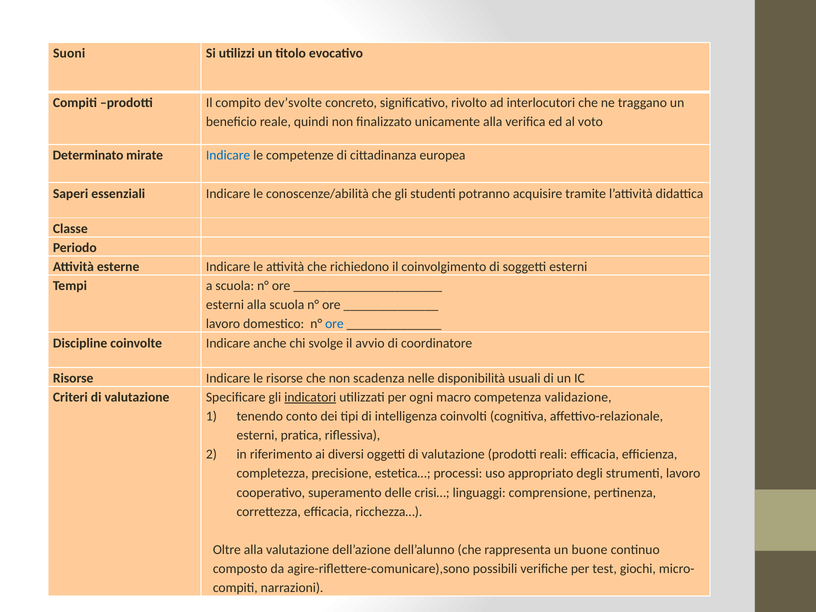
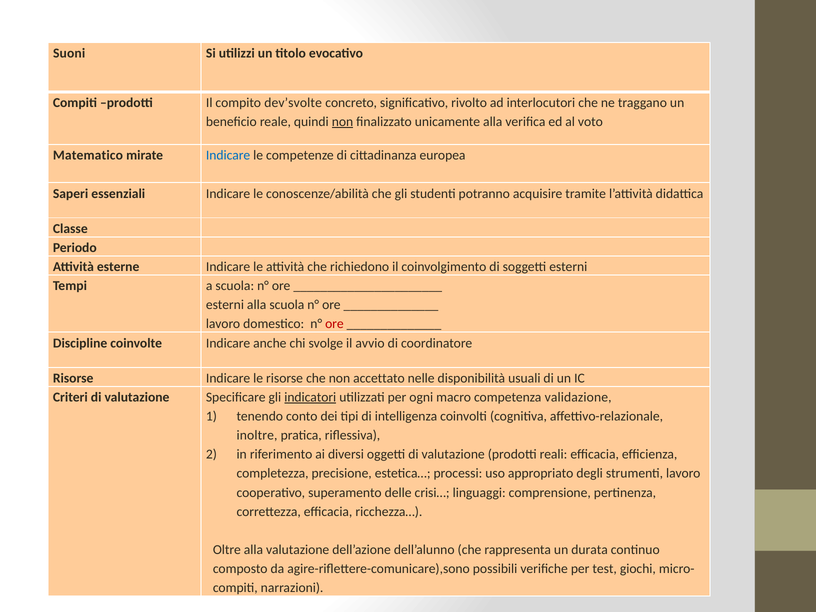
non at (342, 122) underline: none -> present
Determinato: Determinato -> Matematico
ore at (334, 324) colour: blue -> red
scadenza: scadenza -> accettato
esterni at (257, 435): esterni -> inoltre
buone: buone -> durata
